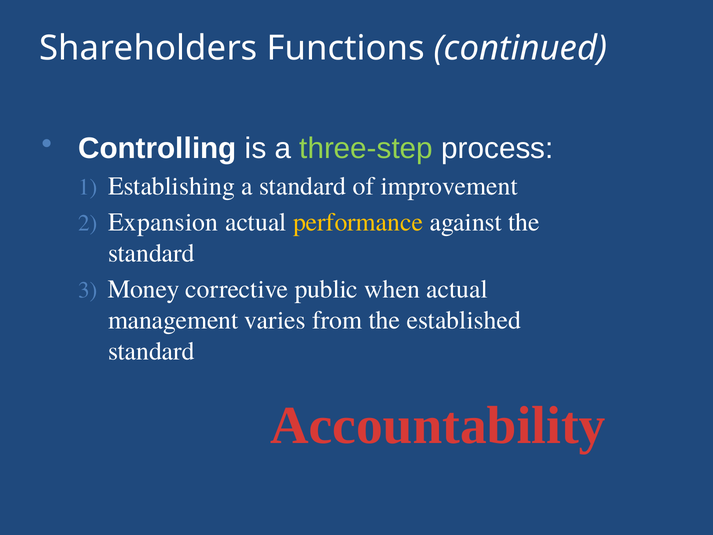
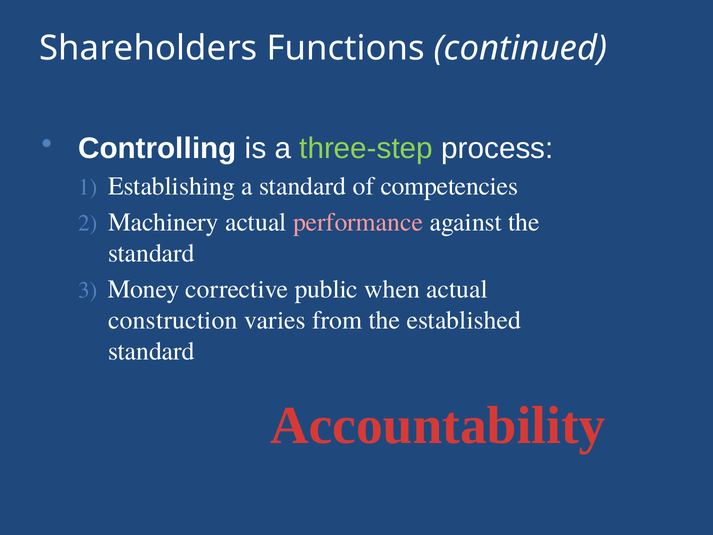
improvement: improvement -> competencies
Expansion: Expansion -> Machinery
performance colour: yellow -> pink
management: management -> construction
